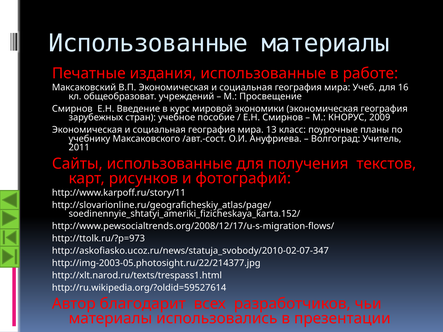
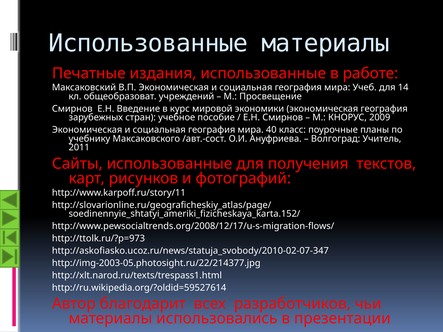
16: 16 -> 14
13: 13 -> 40
